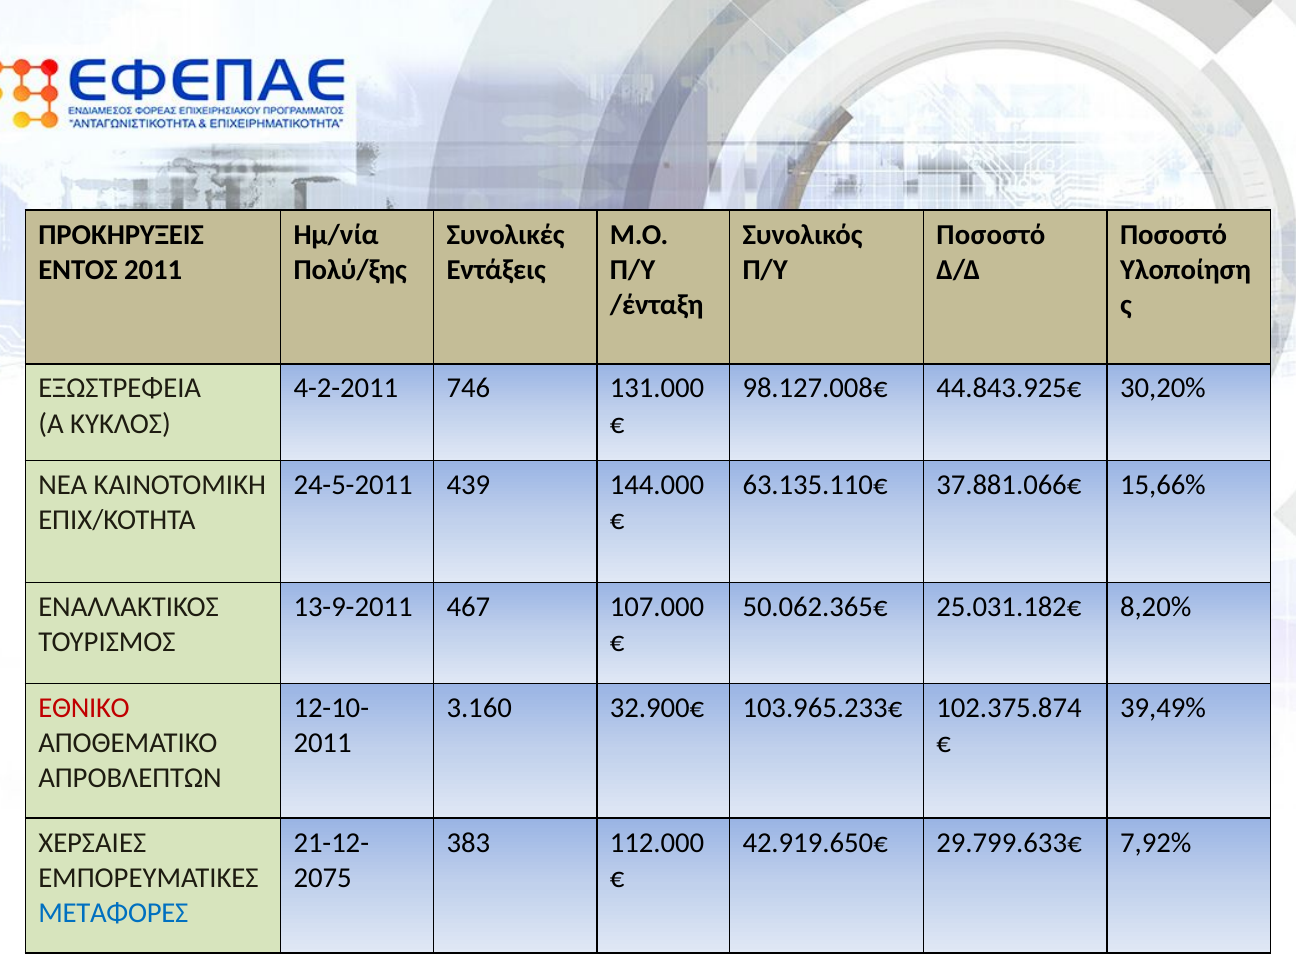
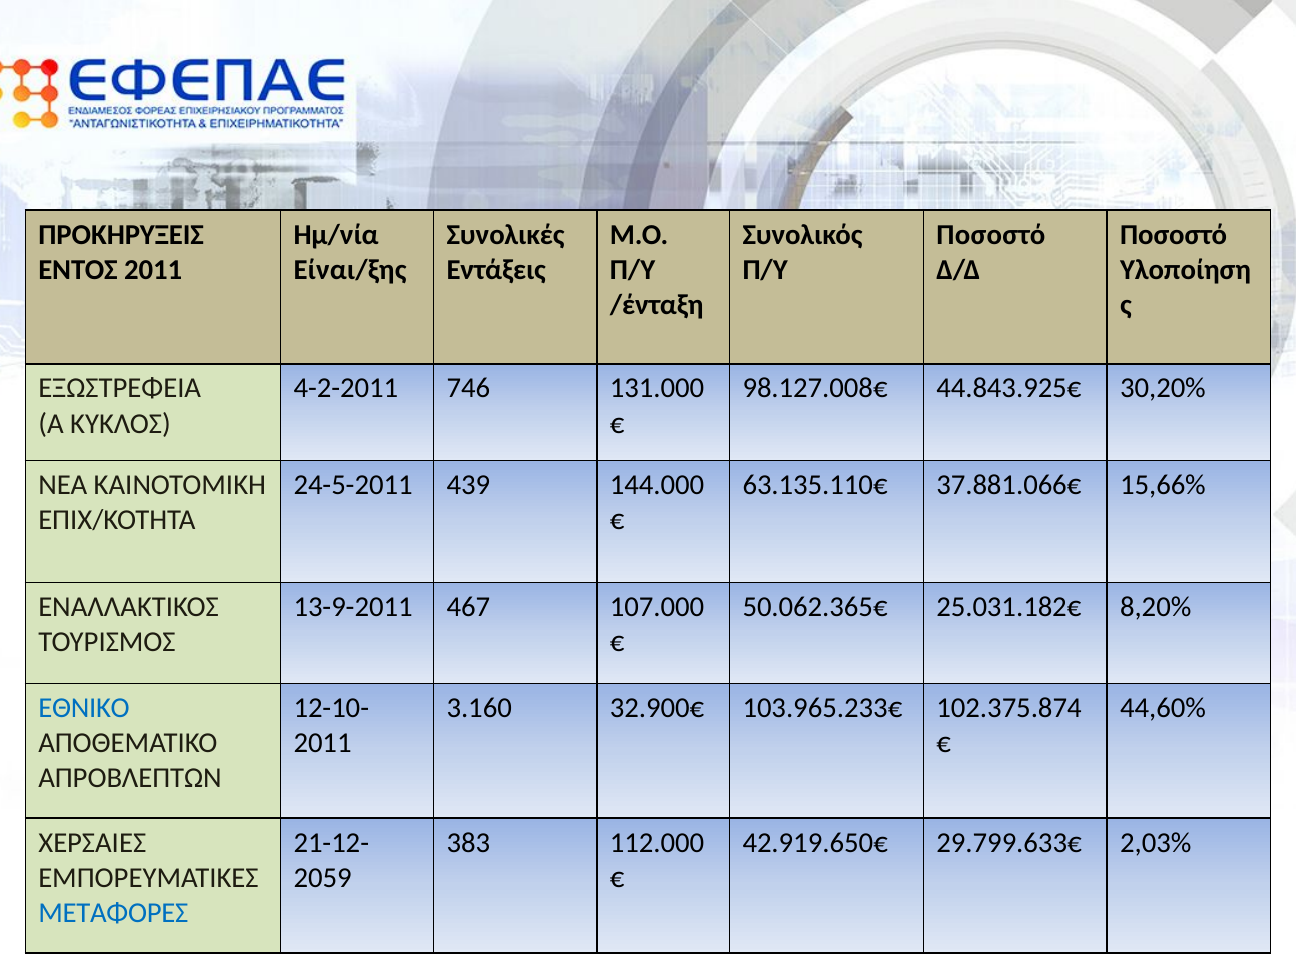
Πολύ/ξης: Πολύ/ξης -> Είναι/ξης
ΕΘΝΙΚΟ colour: red -> blue
39,49%: 39,49% -> 44,60%
7,92%: 7,92% -> 2,03%
2075: 2075 -> 2059
